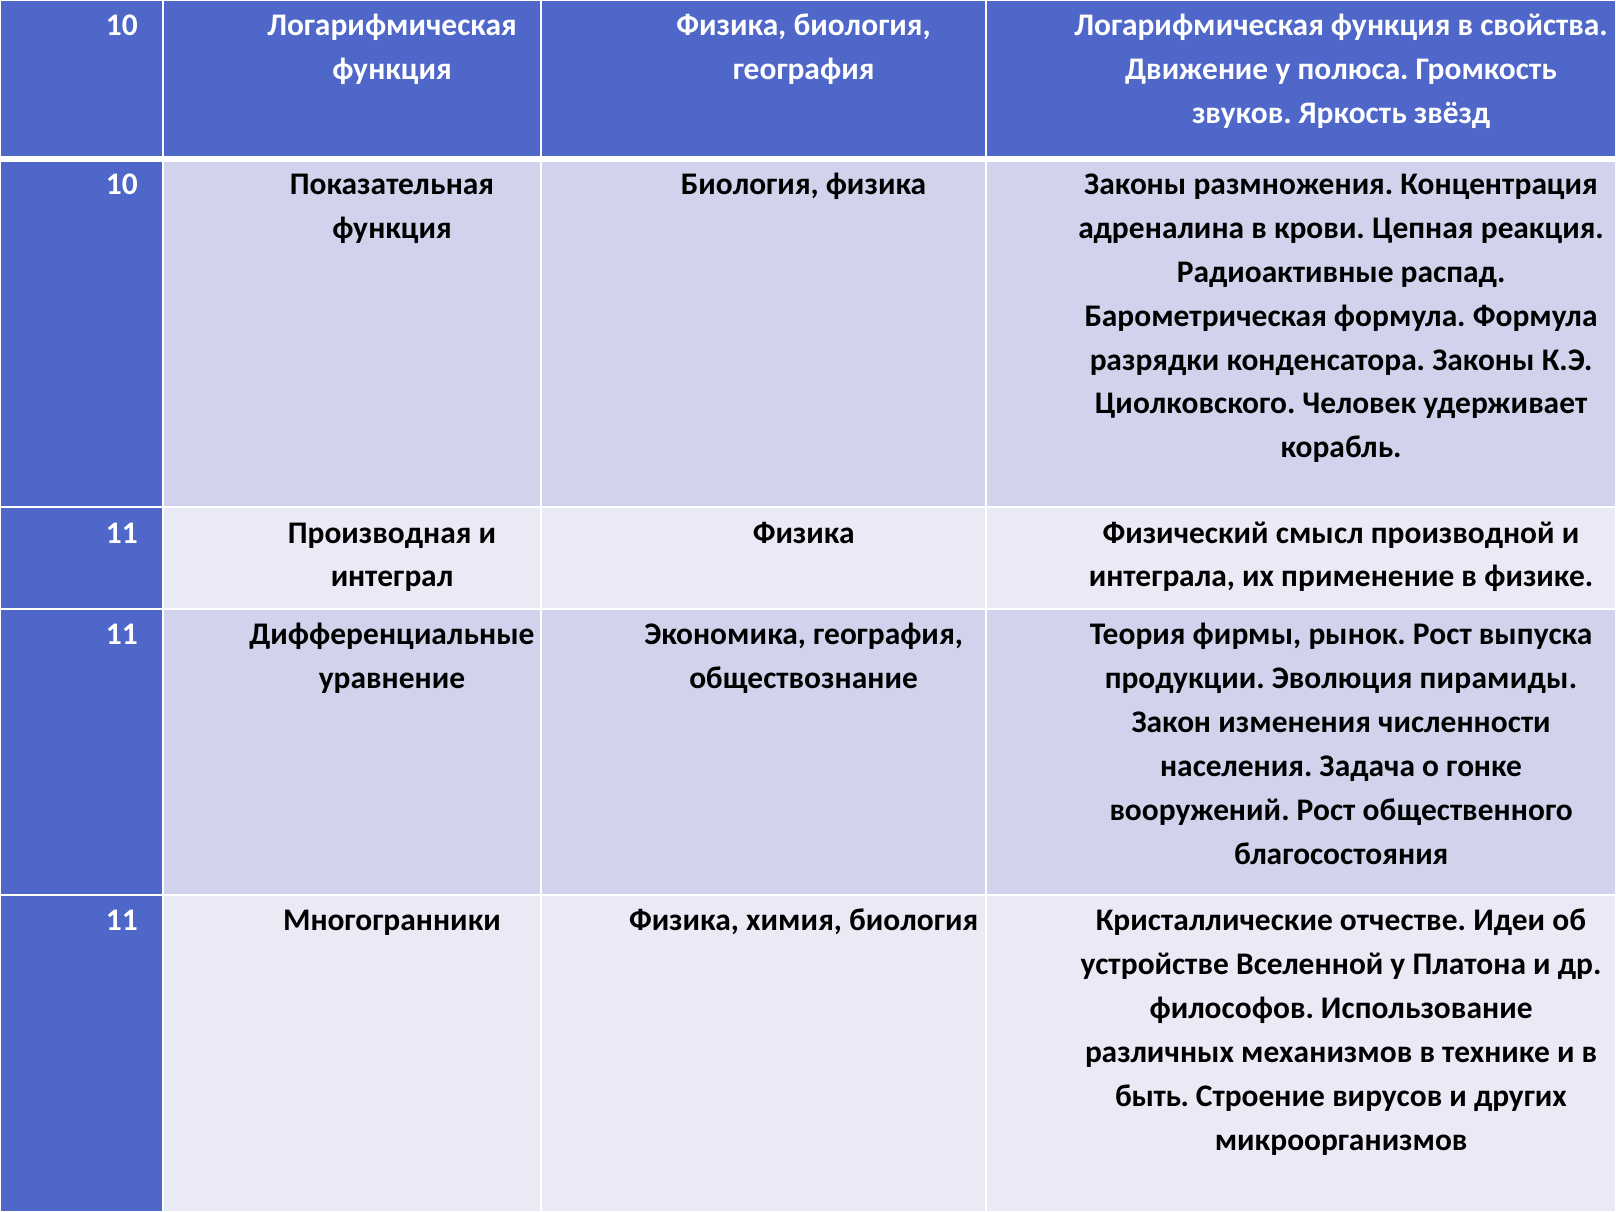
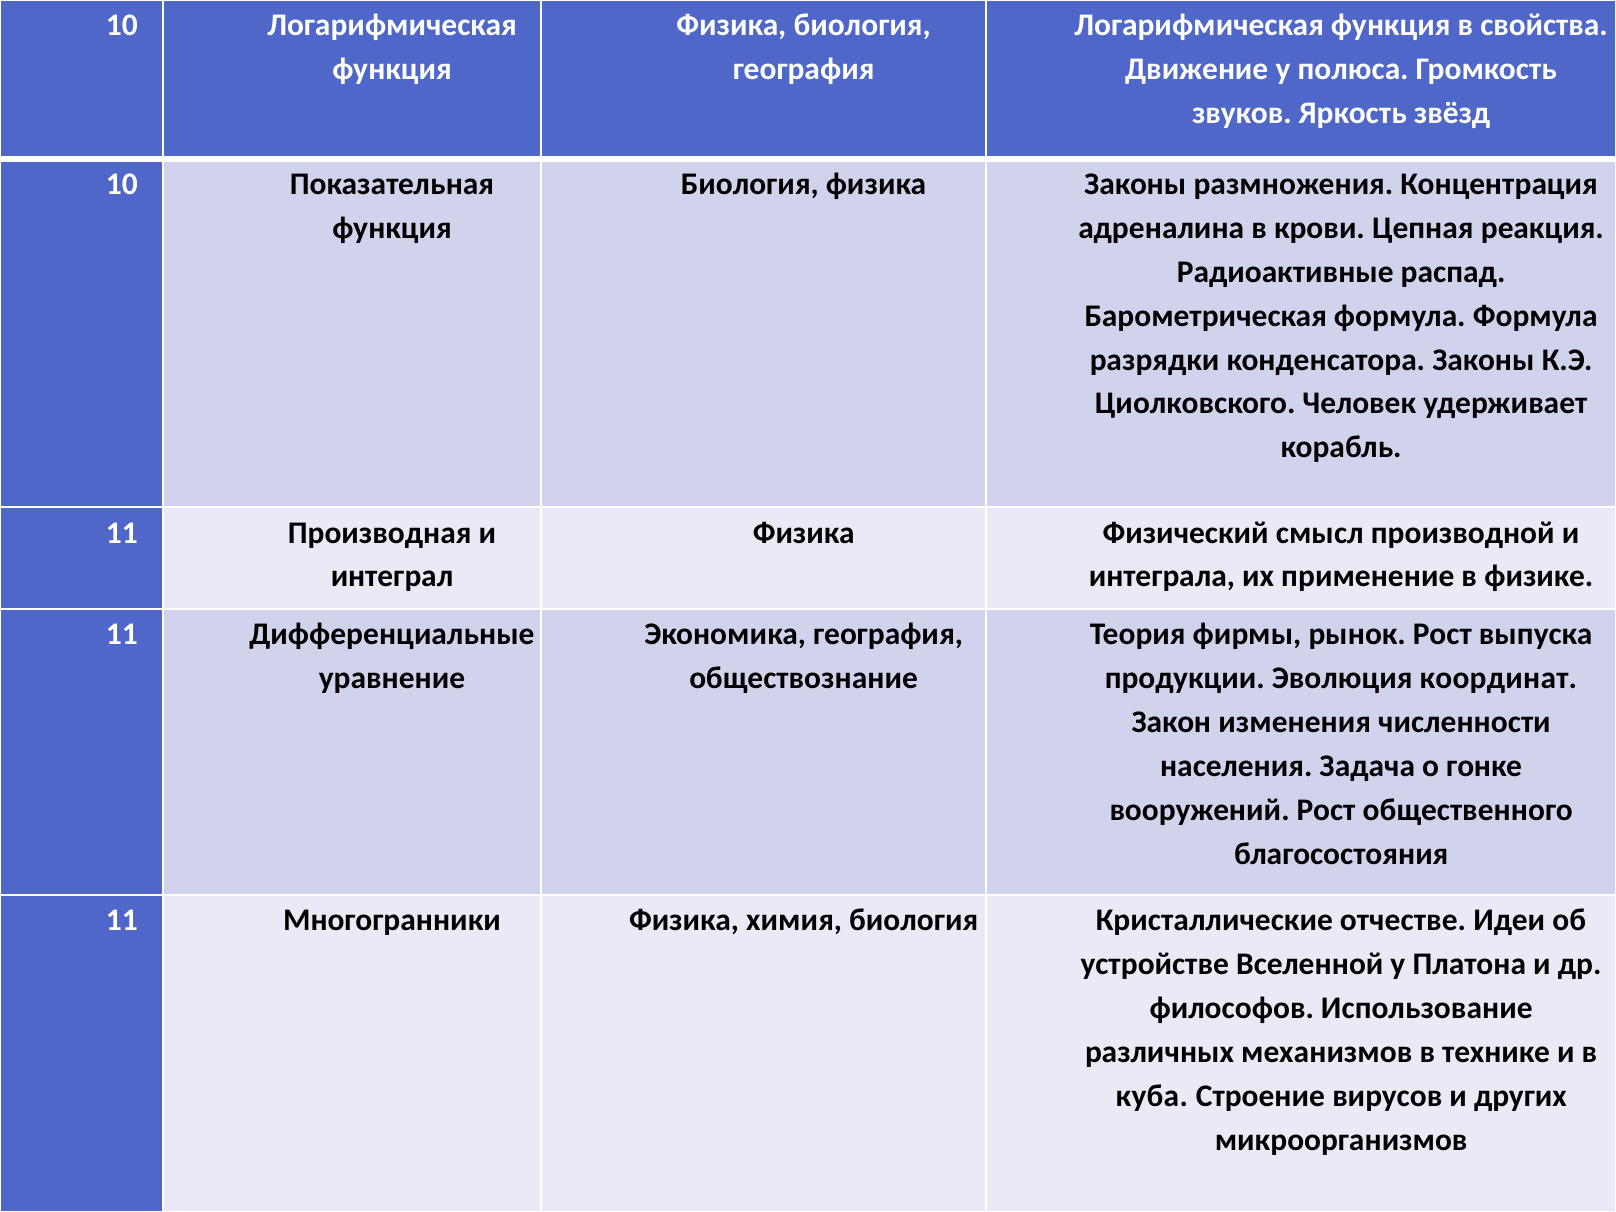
пирамиды: пирамиды -> координат
быть: быть -> куба
